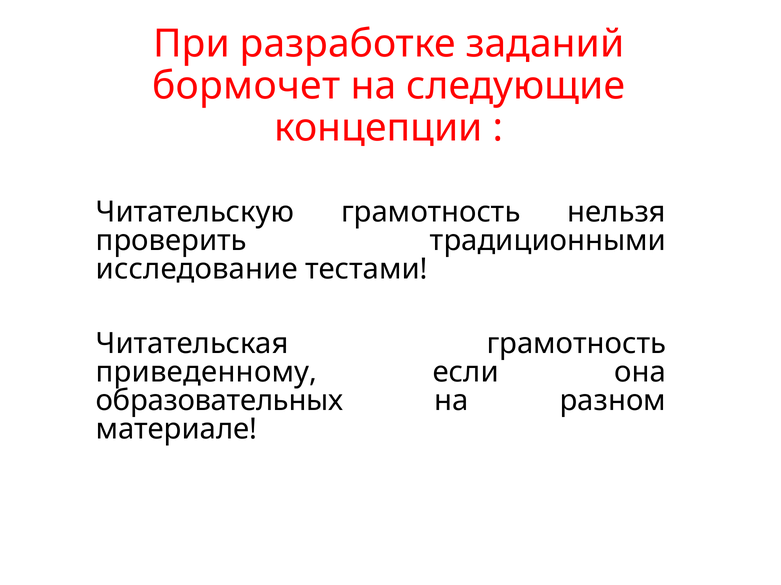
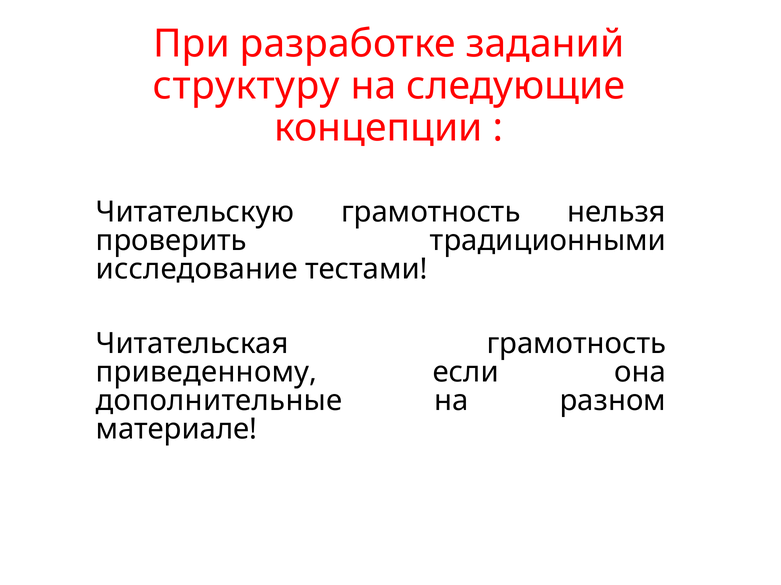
бормочет: бормочет -> структуру
образовательных: образовательных -> дополнительные
